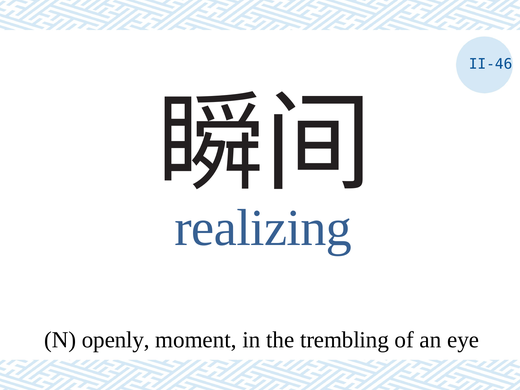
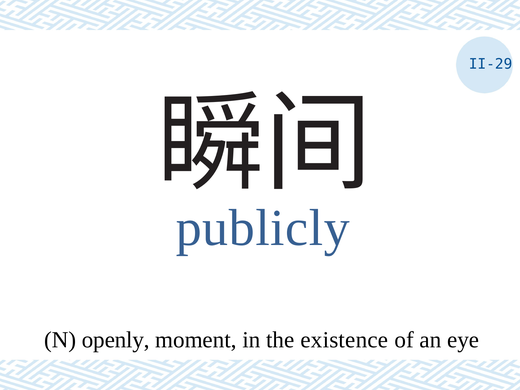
II-46: II-46 -> II-29
realizing: realizing -> publicly
trembling: trembling -> existence
